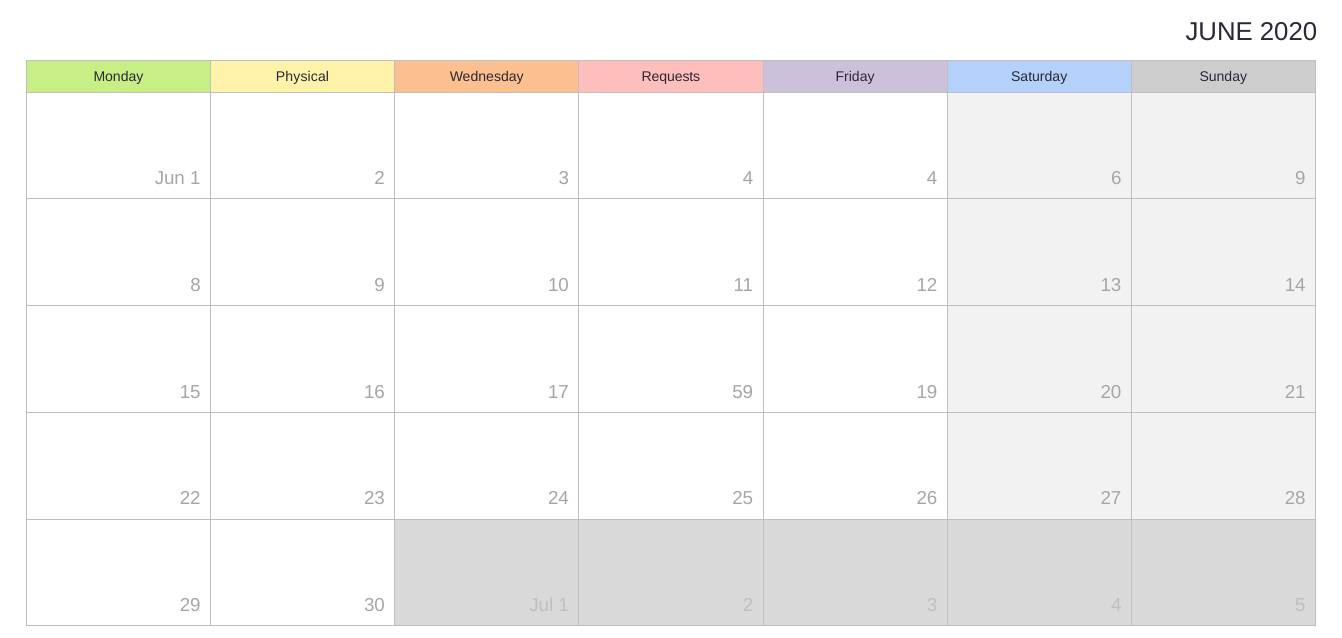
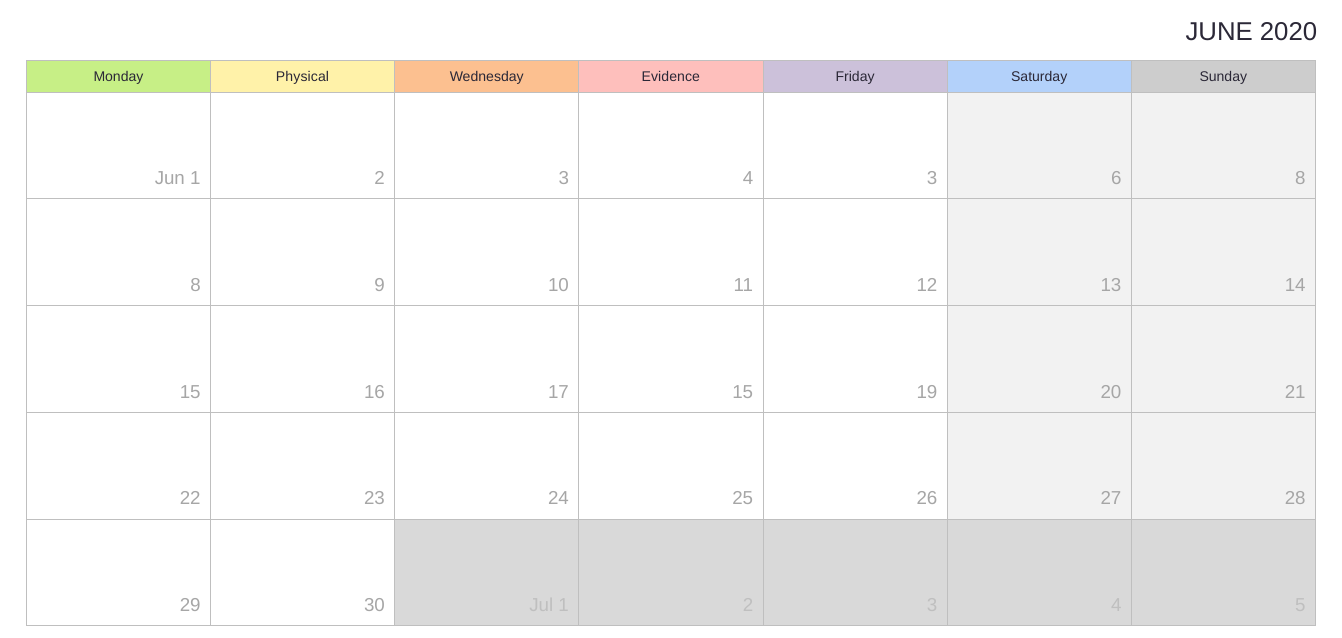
Requests: Requests -> Evidence
4 4: 4 -> 3
6 9: 9 -> 8
17 59: 59 -> 15
